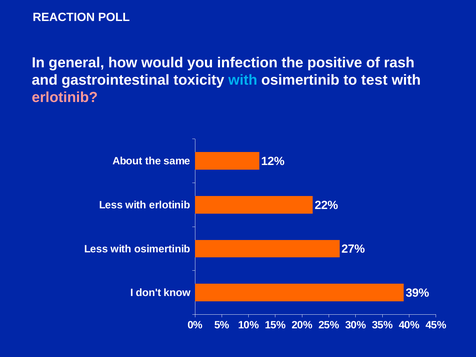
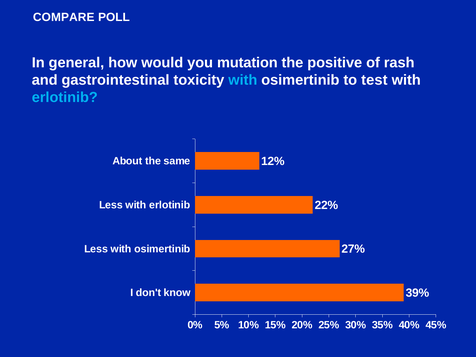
REACTION: REACTION -> COMPARE
infection: infection -> mutation
erlotinib at (65, 97) colour: pink -> light blue
